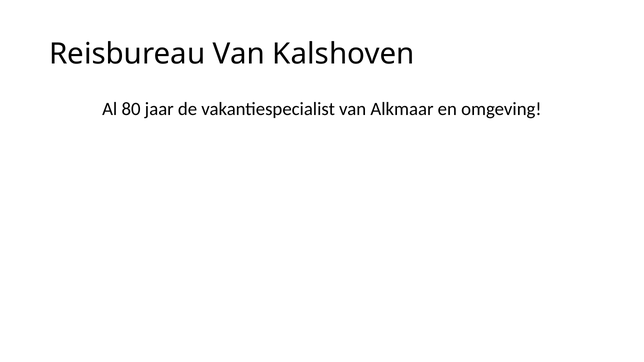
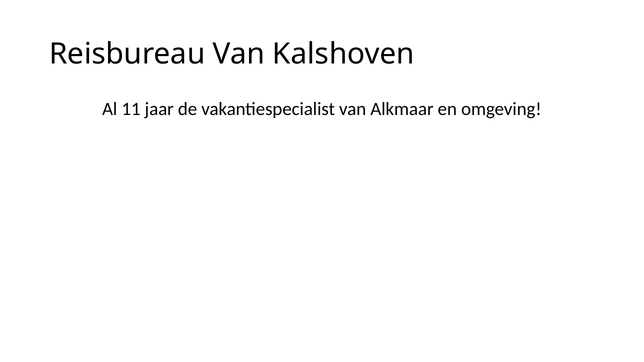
80: 80 -> 11
